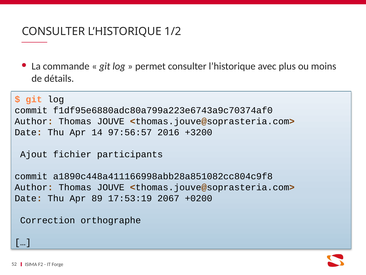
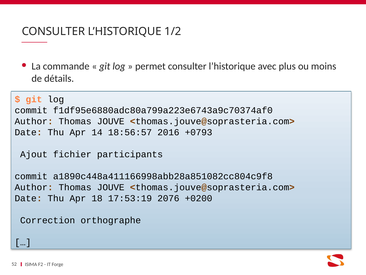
97:56:57: 97:56:57 -> 18:56:57
+3200: +3200 -> +0793
89: 89 -> 18
2067: 2067 -> 2076
